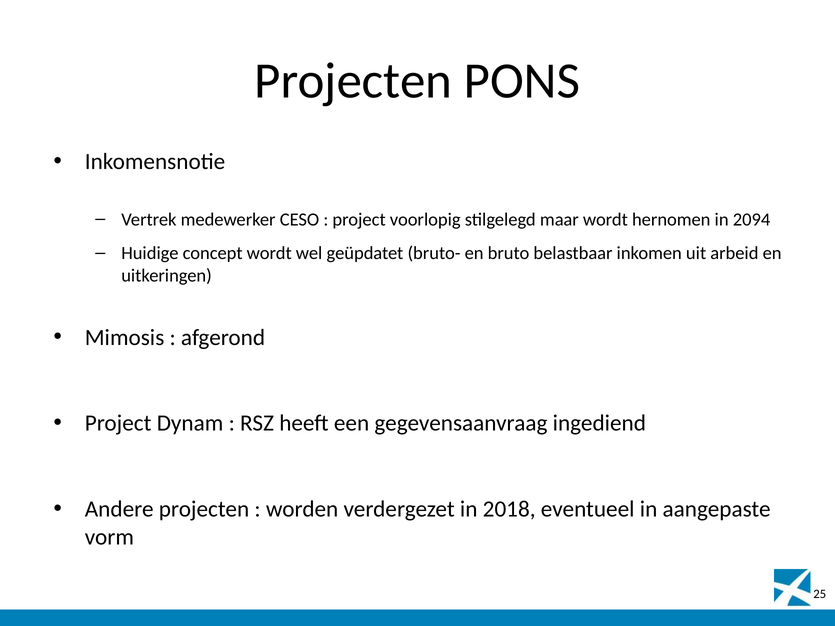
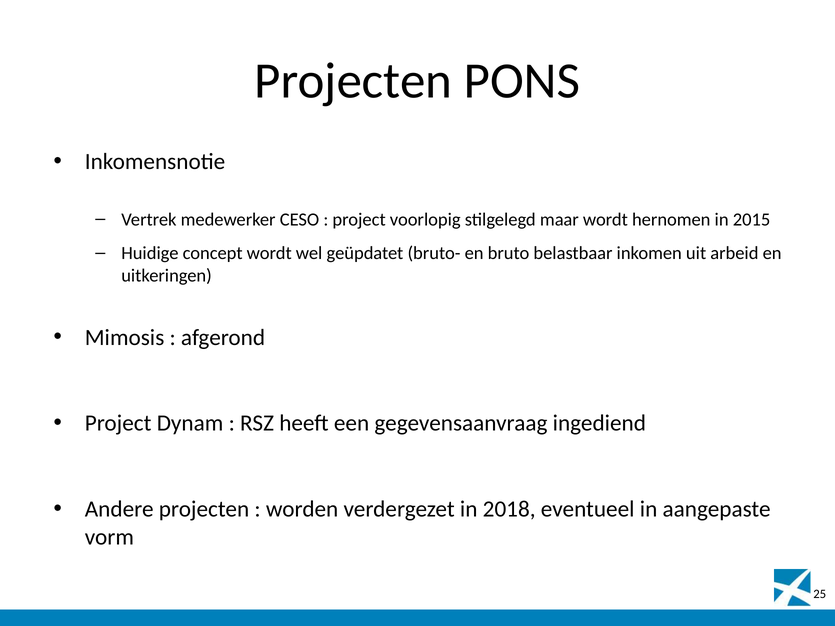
2094: 2094 -> 2015
